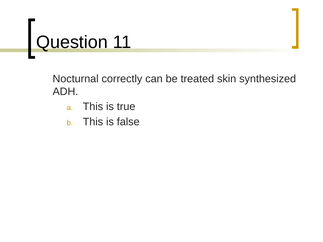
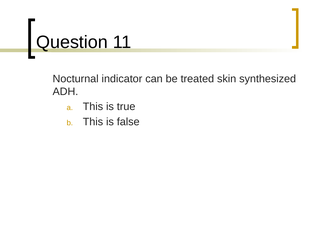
correctly: correctly -> indicator
